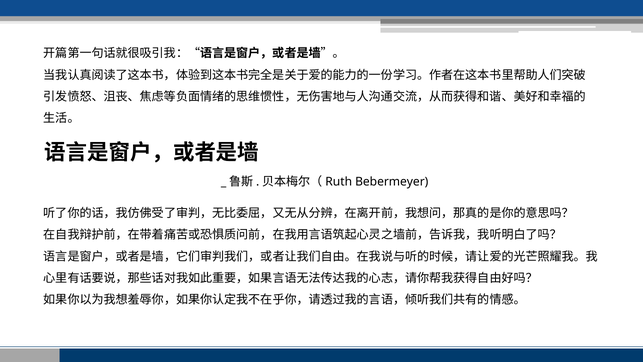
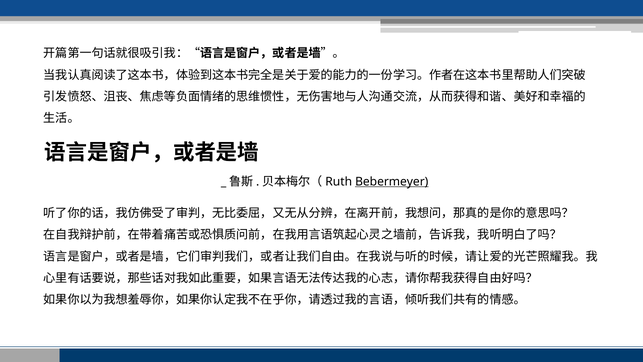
Bebermeyer underline: none -> present
